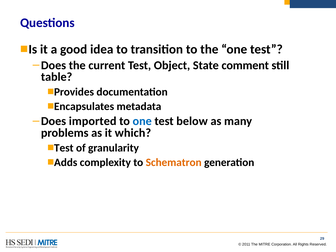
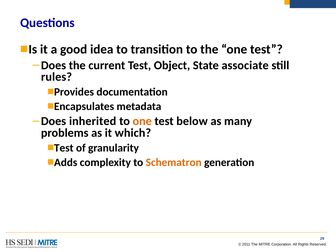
comment: comment -> associate
table: table -> rules
imported: imported -> inherited
one at (142, 121) colour: blue -> orange
